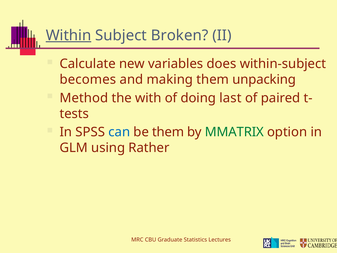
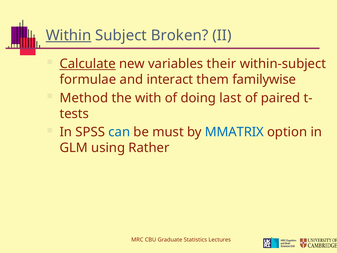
Calculate underline: none -> present
does: does -> their
becomes: becomes -> formulae
making: making -> interact
unpacking: unpacking -> familywise
be them: them -> must
MMATRIX colour: green -> blue
